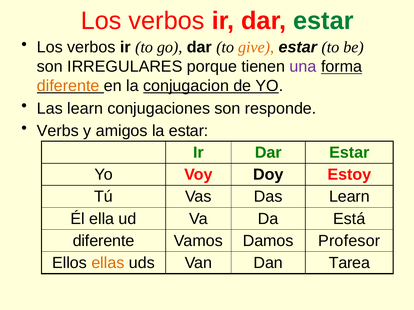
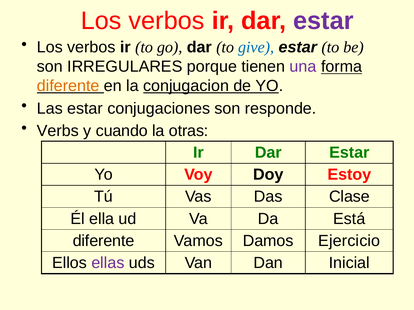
estar at (323, 21) colour: green -> purple
give colour: orange -> blue
Las learn: learn -> estar
amigos: amigos -> cuando
la estar: estar -> otras
Das Learn: Learn -> Clase
Profesor: Profesor -> Ejercicio
ellas colour: orange -> purple
Tarea: Tarea -> Inicial
